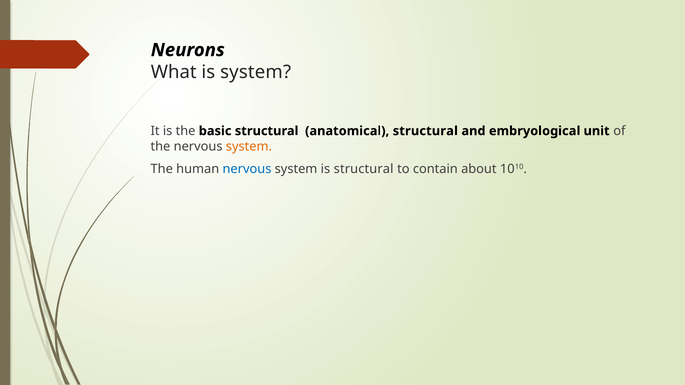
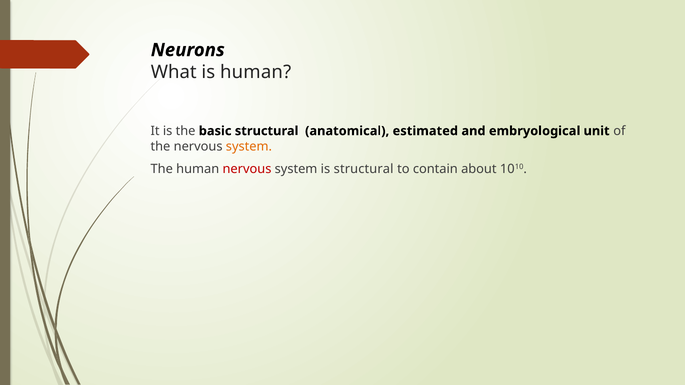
is system: system -> human
anatomical structural: structural -> estimated
nervous at (247, 169) colour: blue -> red
